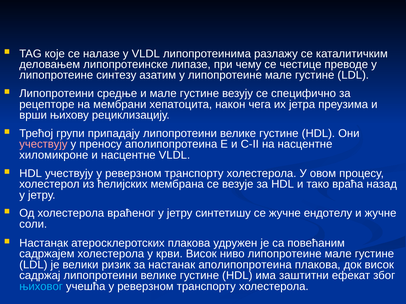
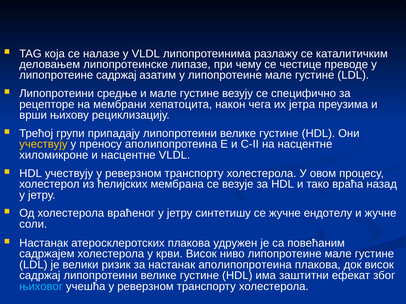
које: које -> која
липопротеине синтезу: синтезу -> садржај
учествују at (43, 144) colour: pink -> yellow
